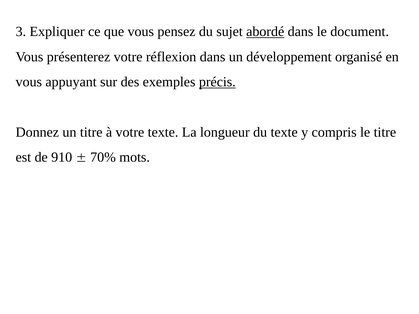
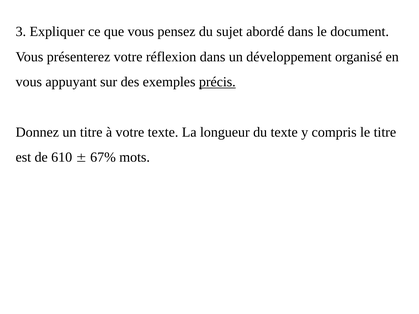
abordé underline: present -> none
910: 910 -> 610
70%: 70% -> 67%
